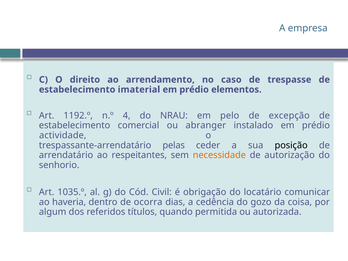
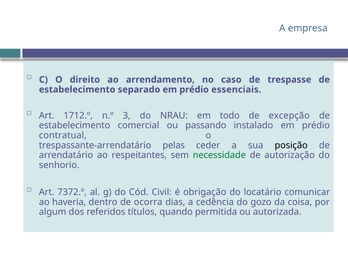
imaterial: imaterial -> separado
elementos: elementos -> essenciais
1192.º: 1192.º -> 1712.º
4: 4 -> 3
pelo: pelo -> todo
abranger: abranger -> passando
actividade: actividade -> contratual
necessidade colour: orange -> green
1035.º: 1035.º -> 7372.º
